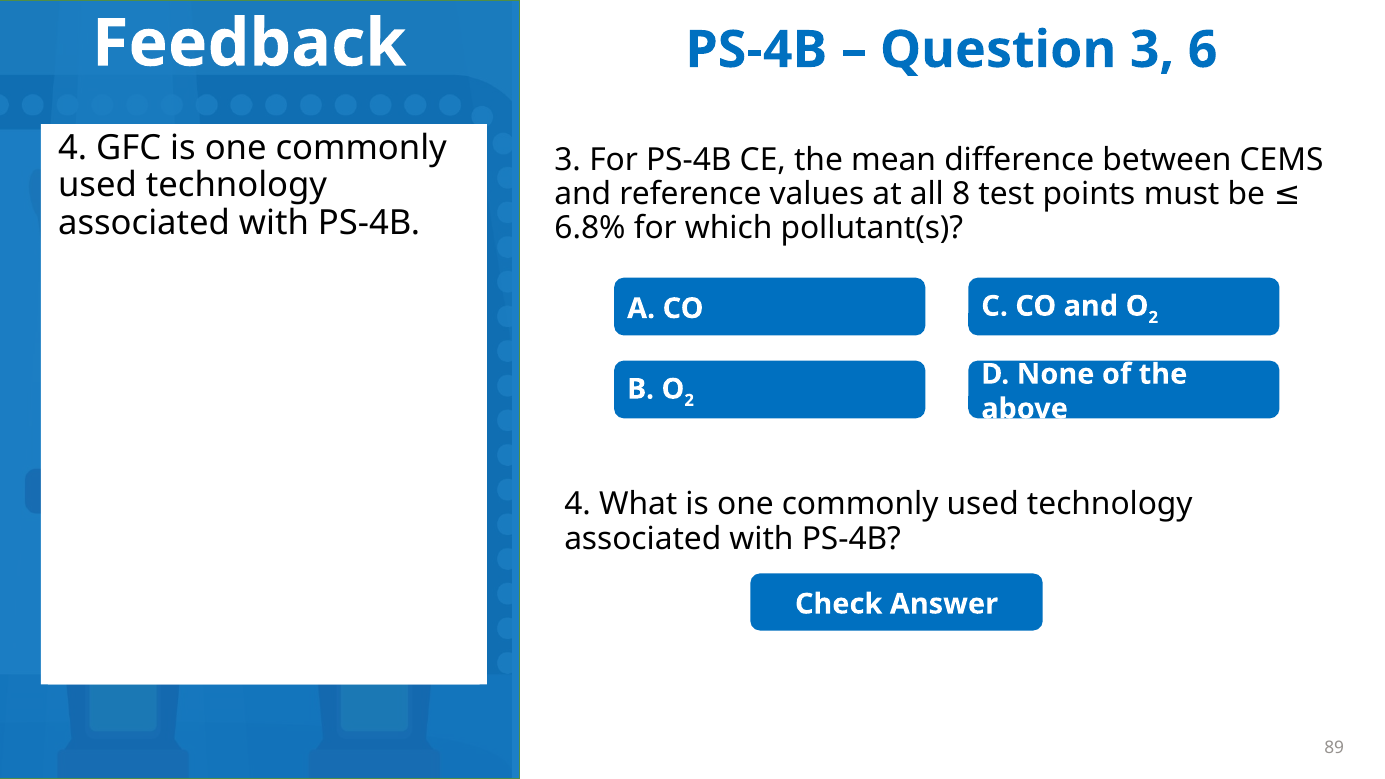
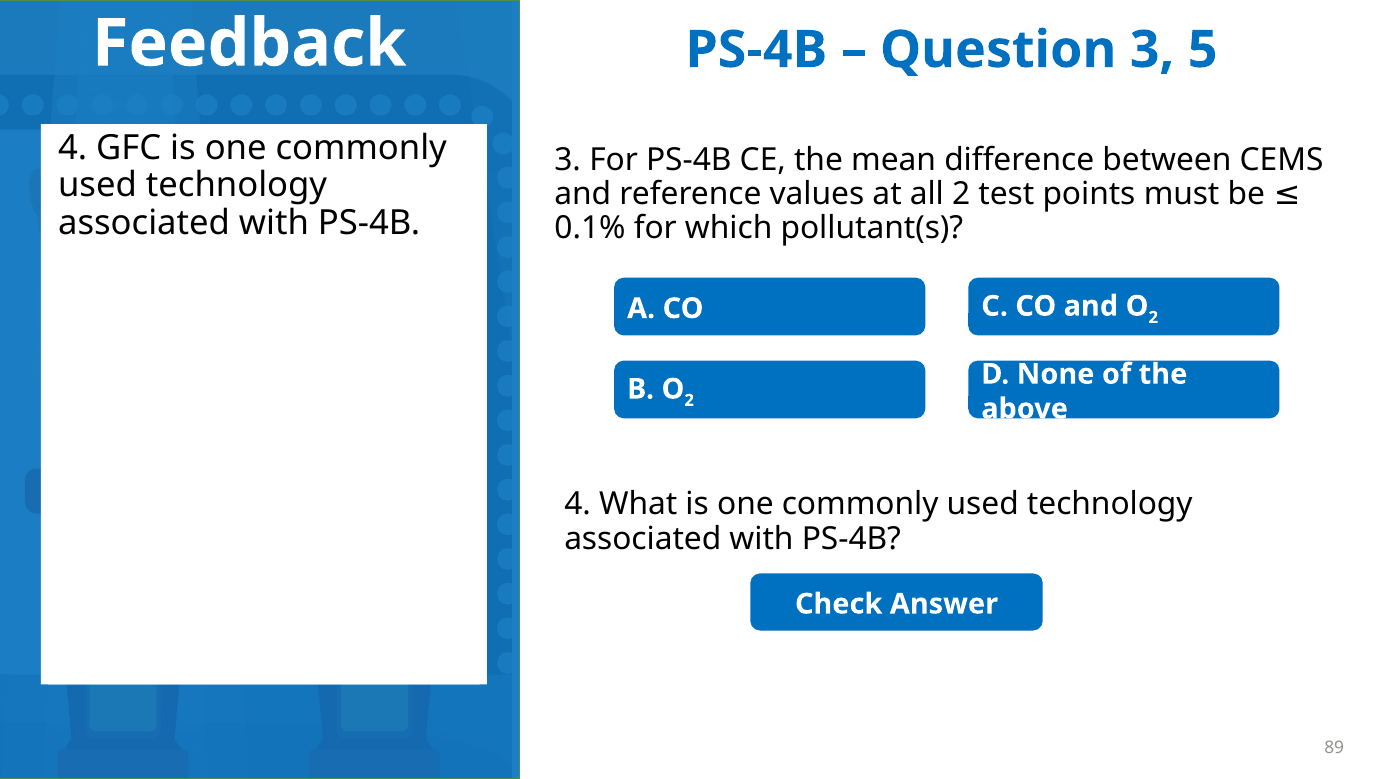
6: 6 -> 5
all 8: 8 -> 2
6.8%: 6.8% -> 0.1%
